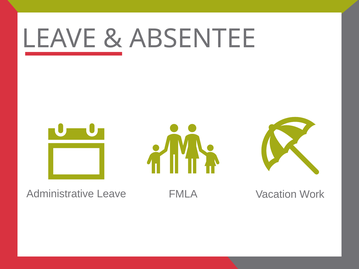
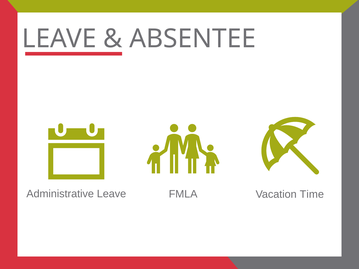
Work: Work -> Time
